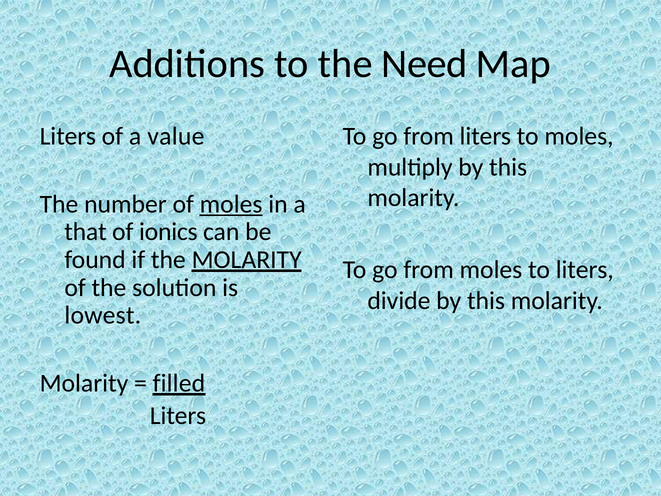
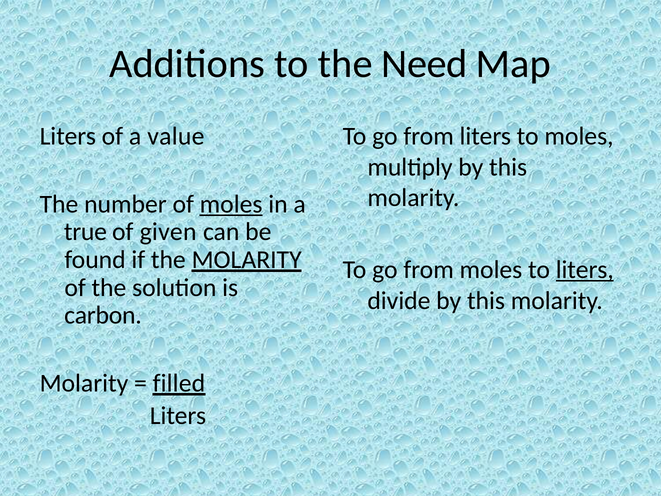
that: that -> true
ionics: ionics -> given
liters at (585, 270) underline: none -> present
lowest: lowest -> carbon
